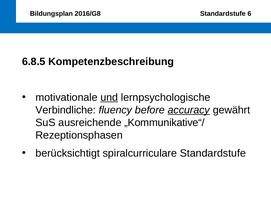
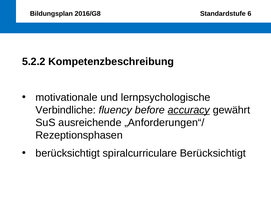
6.8.5: 6.8.5 -> 5.2.2
und underline: present -> none
„Kommunikative“/: „Kommunikative“/ -> „Anforderungen“/
spiralcurriculare Standardstufe: Standardstufe -> Berücksichtigt
